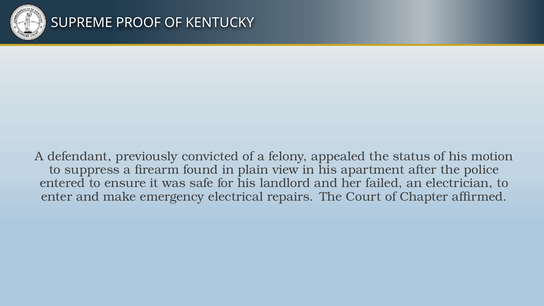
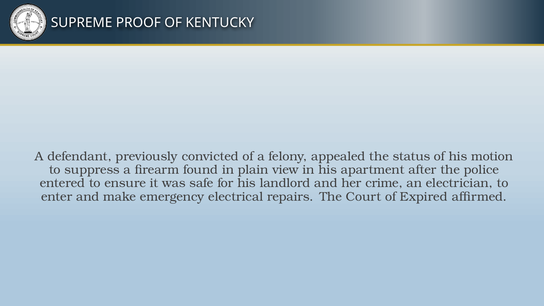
failed: failed -> crime
Chapter: Chapter -> Expired
